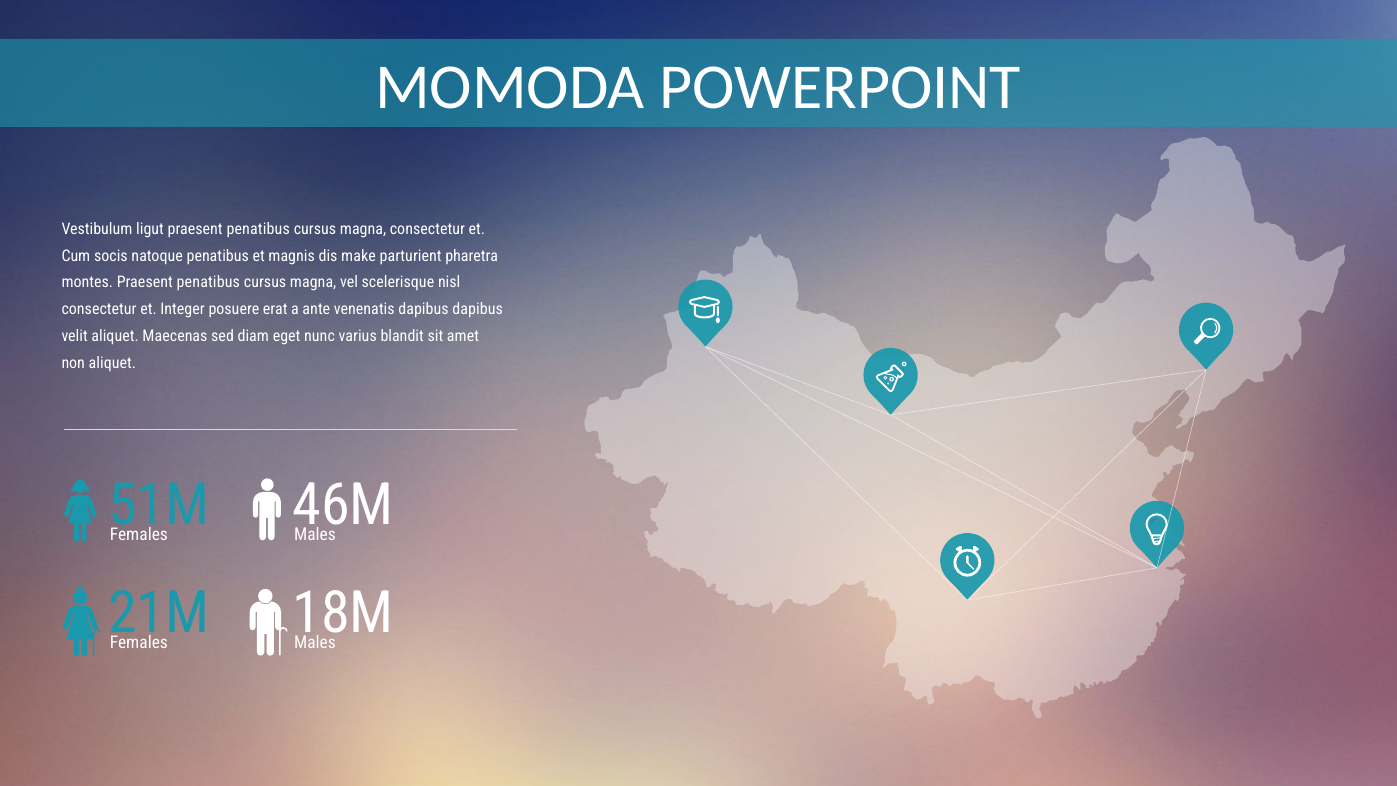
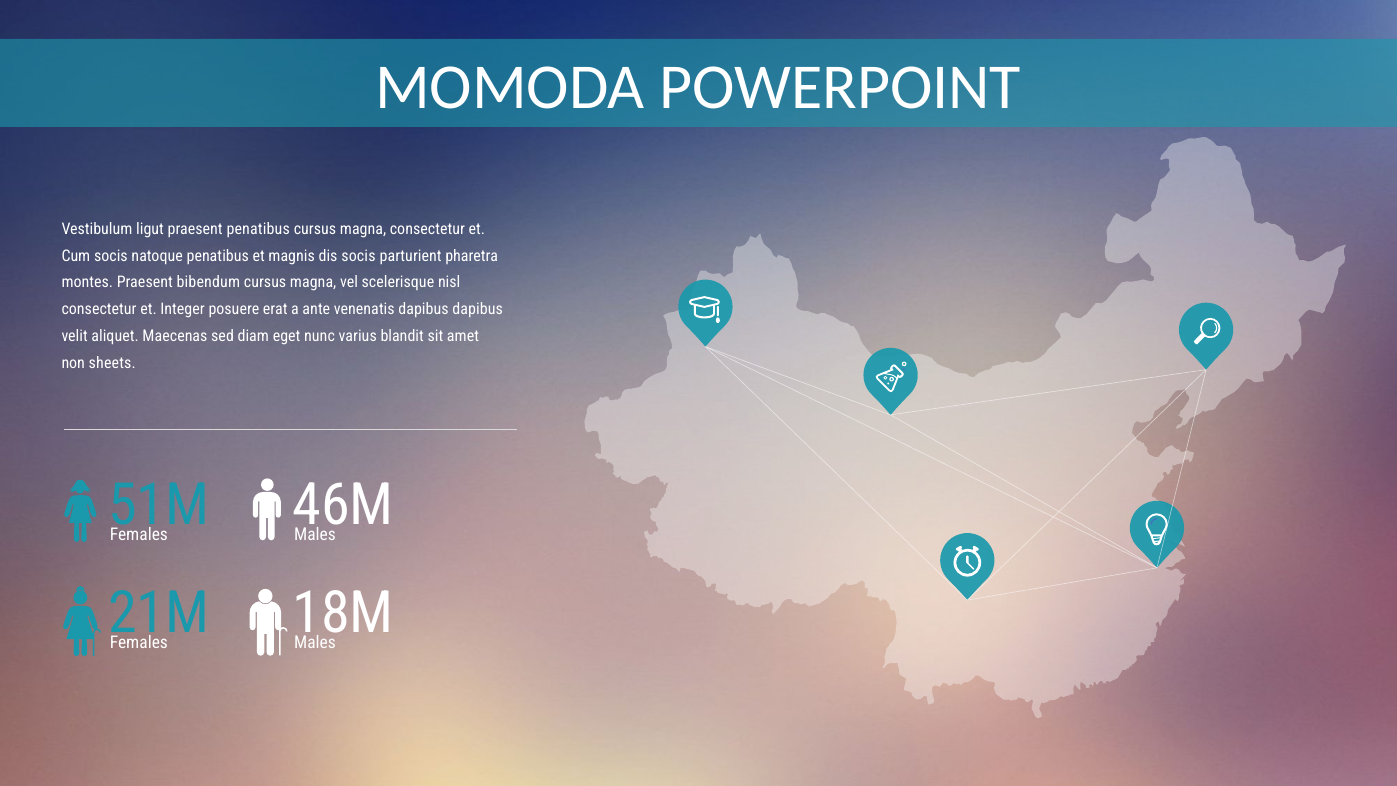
dis make: make -> socis
montes Praesent penatibus: penatibus -> bibendum
non aliquet: aliquet -> sheets
